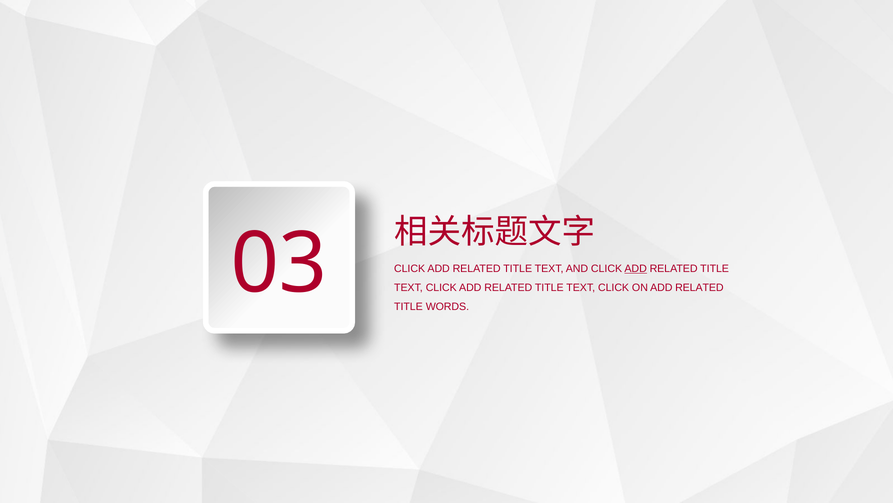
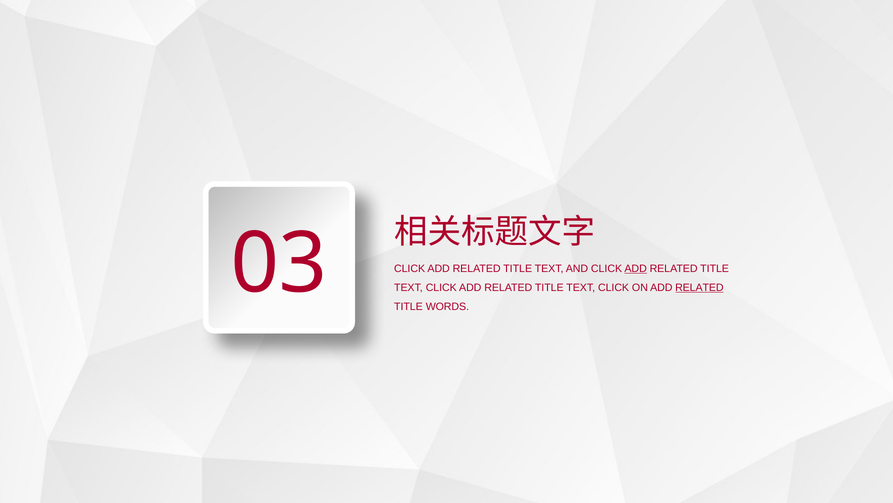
RELATED at (699, 287) underline: none -> present
